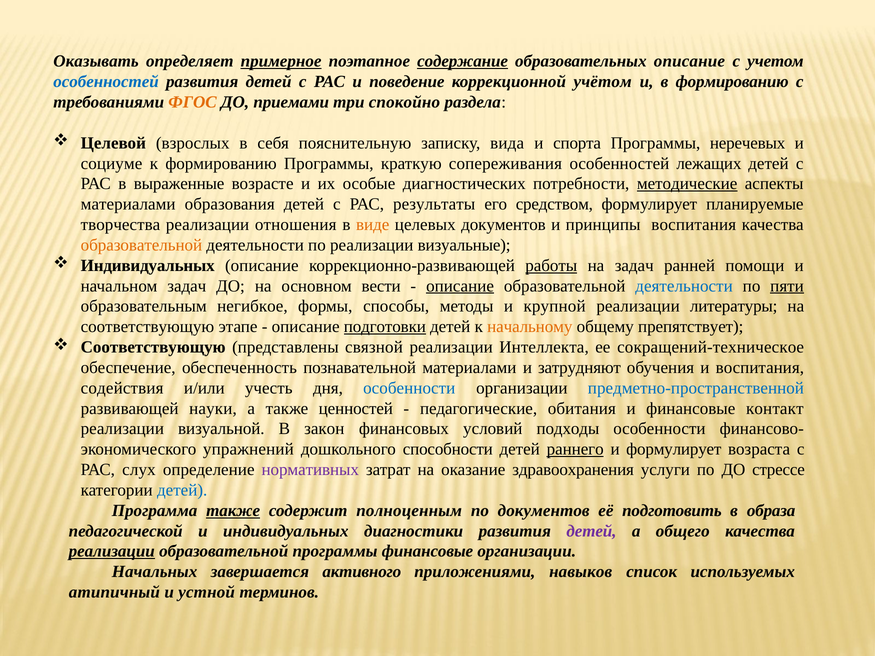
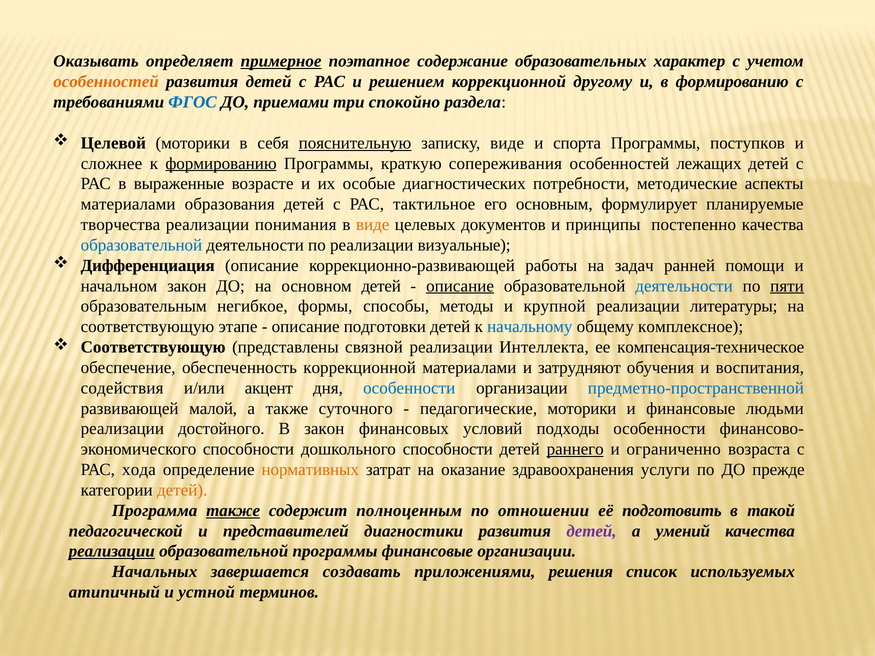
содержание underline: present -> none
образовательных описание: описание -> характер
особенностей at (106, 82) colour: blue -> orange
поведение: поведение -> решением
учётом: учётом -> другому
ФГОС colour: orange -> blue
Целевой взрослых: взрослых -> моторики
пояснительную underline: none -> present
записку вида: вида -> виде
неречевых: неречевых -> поступков
социуме: социуме -> сложнее
формированию at (221, 163) underline: none -> present
методические underline: present -> none
результаты: результаты -> тактильное
средством: средством -> основным
отношения: отношения -> понимания
принципы воспитания: воспитания -> постепенно
образовательной at (141, 245) colour: orange -> blue
Индивидуальных at (148, 266): Индивидуальных -> Дифференциация
работы underline: present -> none
начальном задач: задач -> закон
основном вести: вести -> детей
подготовки underline: present -> none
начальному colour: orange -> blue
препятствует: препятствует -> комплексное
сокращений-техническое: сокращений-техническое -> компенсация-техническое
обеспеченность познавательной: познавательной -> коррекционной
учесть: учесть -> акцент
науки: науки -> малой
ценностей: ценностей -> суточного
педагогические обитания: обитания -> моторики
контакт: контакт -> людьми
визуальной: визуальной -> достойного
упражнений at (248, 449): упражнений -> способности
и формулирует: формулирует -> ограниченно
слух: слух -> хода
нормативных colour: purple -> orange
стрессе: стрессе -> прежде
детей at (182, 490) colour: blue -> orange
по документов: документов -> отношении
образа: образа -> такой
и индивидуальных: индивидуальных -> представителей
общего: общего -> умений
активного: активного -> создавать
навыков: навыков -> решения
